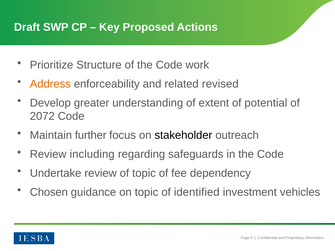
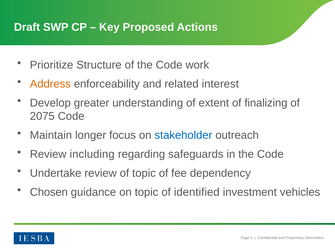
revised: revised -> interest
potential: potential -> finalizing
2072: 2072 -> 2075
further: further -> longer
stakeholder colour: black -> blue
